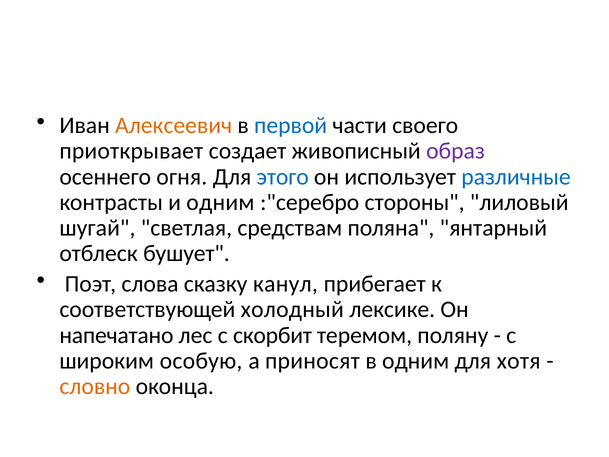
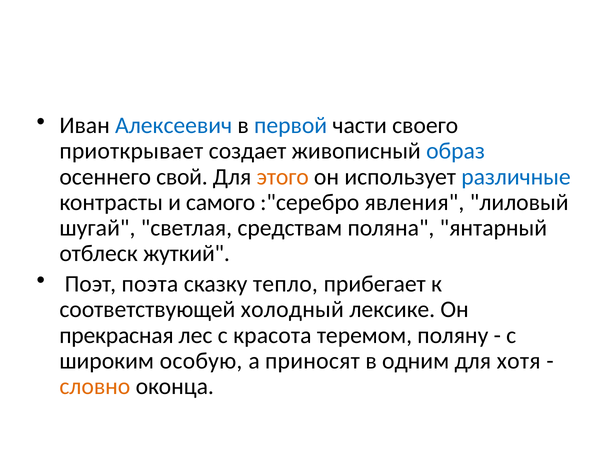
Алексеевич colour: orange -> blue
образ colour: purple -> blue
огня: огня -> свой
этого colour: blue -> orange
и одним: одним -> самого
стороны: стороны -> явления
бушует: бушует -> жуткий
слова: слова -> поэта
канул: канул -> тепло
напечатано: напечатано -> прекрасная
скорбит: скорбит -> красота
